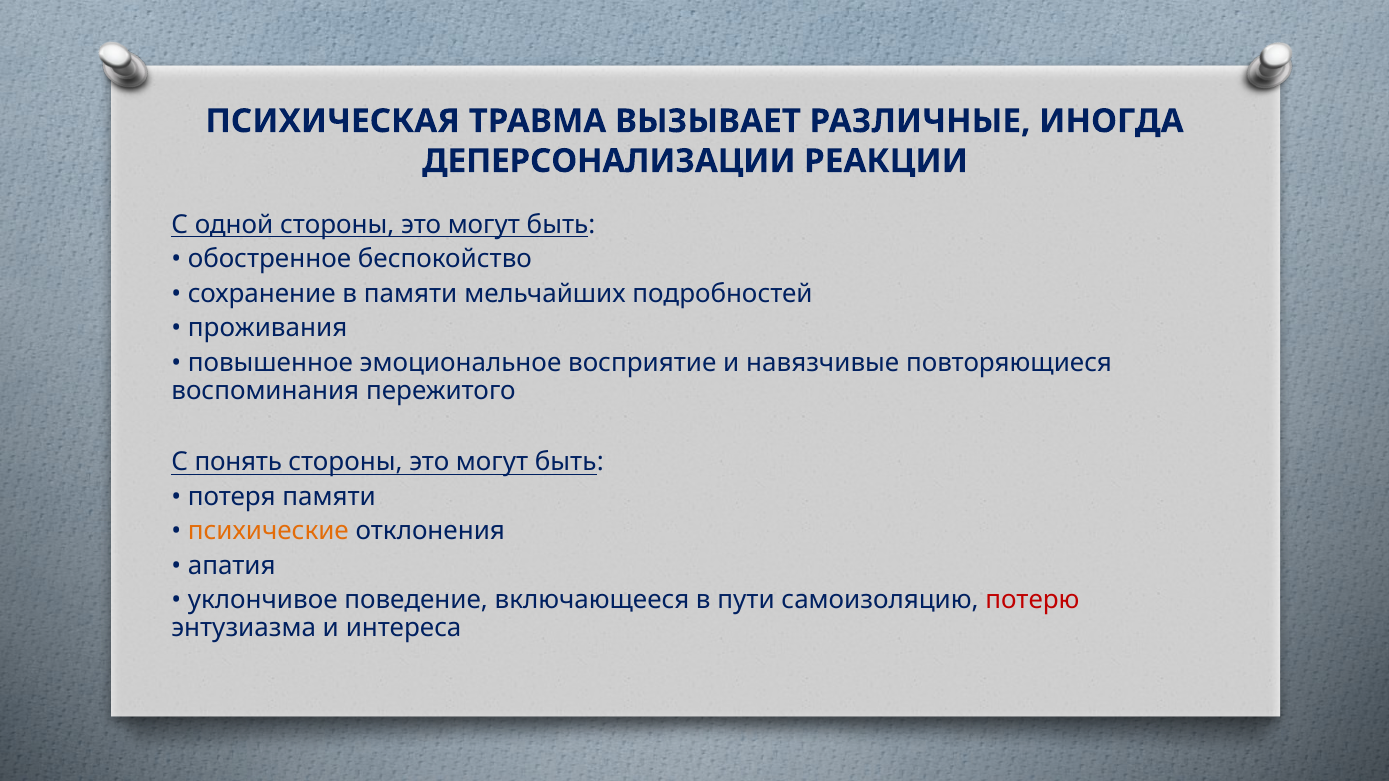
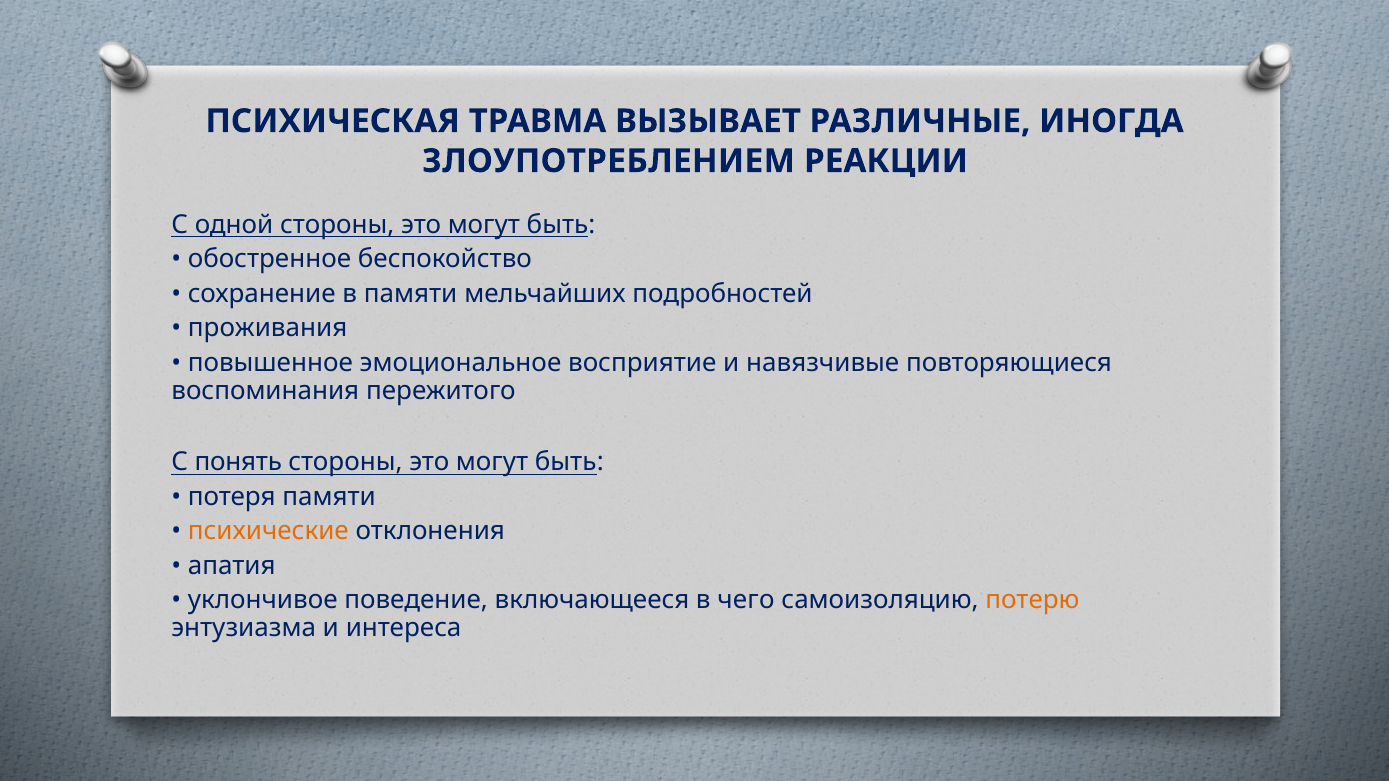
ДЕПЕРСОНАЛИЗАЦИИ: ДЕПЕРСОНАЛИЗАЦИИ -> ЗЛОУПОТРЕБЛЕНИЕМ
пути: пути -> чего
потерю colour: red -> orange
